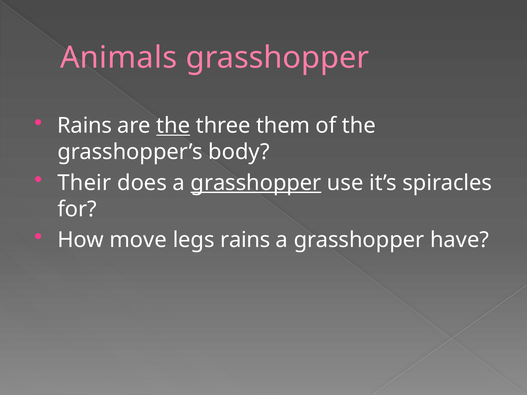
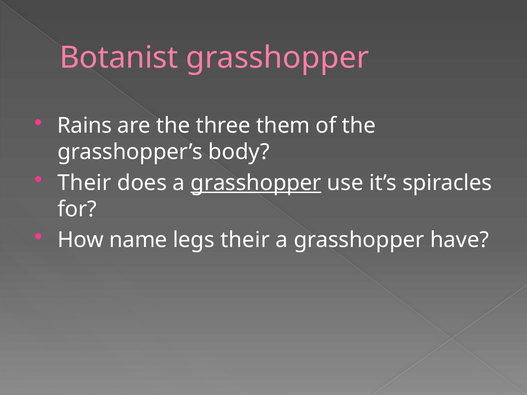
Animals: Animals -> Botanist
the at (173, 126) underline: present -> none
move: move -> name
legs rains: rains -> their
